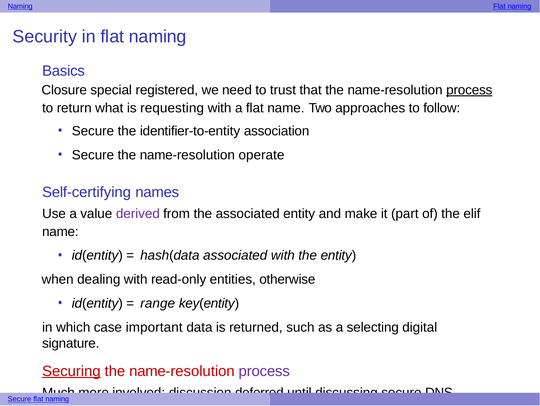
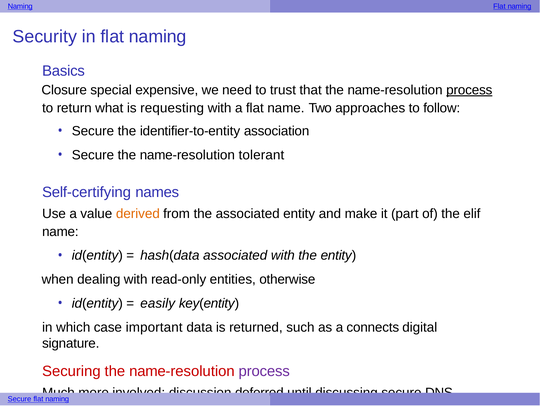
registered: registered -> expensive
operate: operate -> tolerant
derived colour: purple -> orange
range: range -> easily
selecting: selecting -> connects
Securing underline: present -> none
